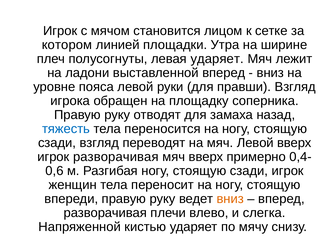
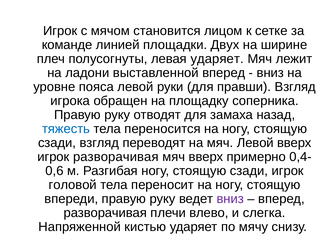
котором: котором -> команде
Утра: Утра -> Двух
женщин: женщин -> головой
вниз at (230, 199) colour: orange -> purple
